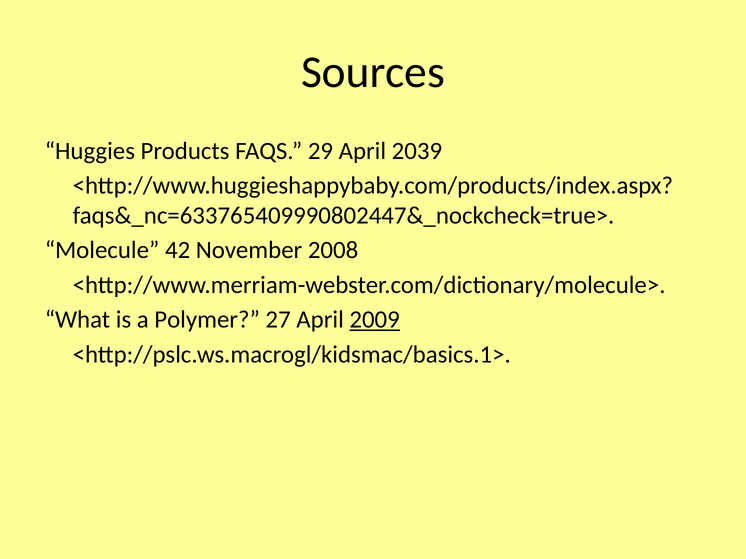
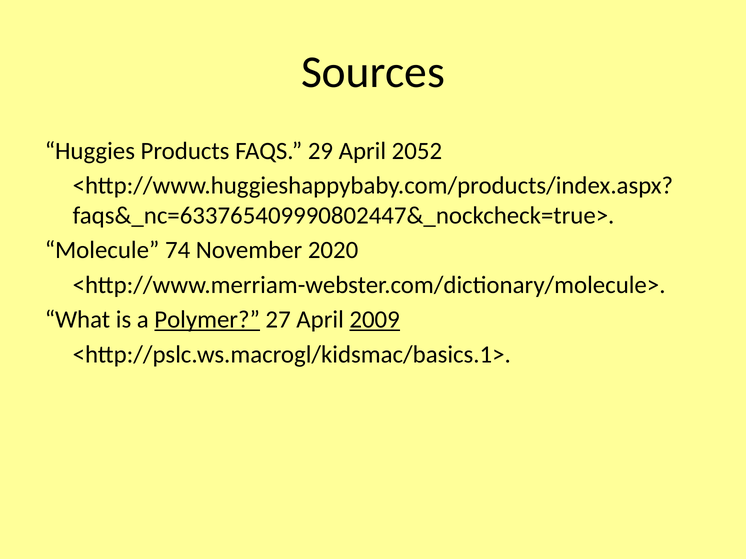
2039: 2039 -> 2052
42: 42 -> 74
2008: 2008 -> 2020
Polymer underline: none -> present
